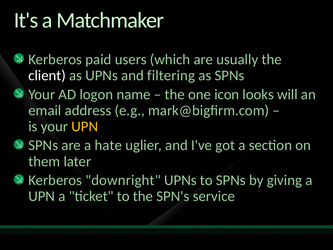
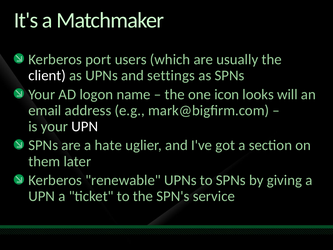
paid: paid -> port
filtering: filtering -> settings
UPN at (85, 126) colour: yellow -> white
downright: downright -> renewable
